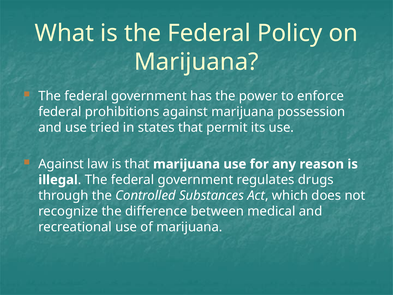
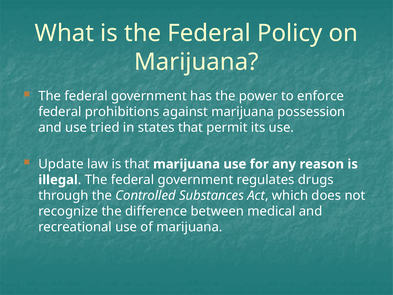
Against at (61, 164): Against -> Update
